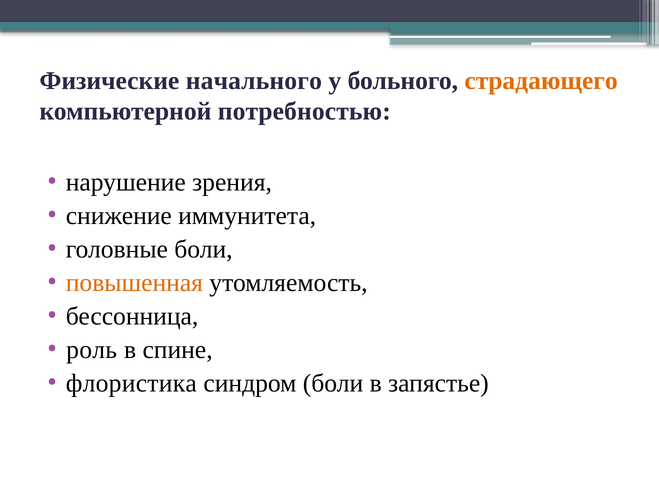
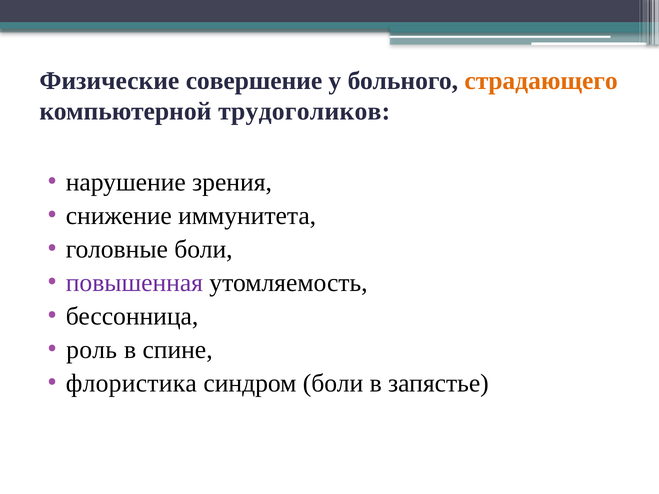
начального: начального -> совершение
потребностью: потребностью -> трудоголиков
повышенная colour: orange -> purple
